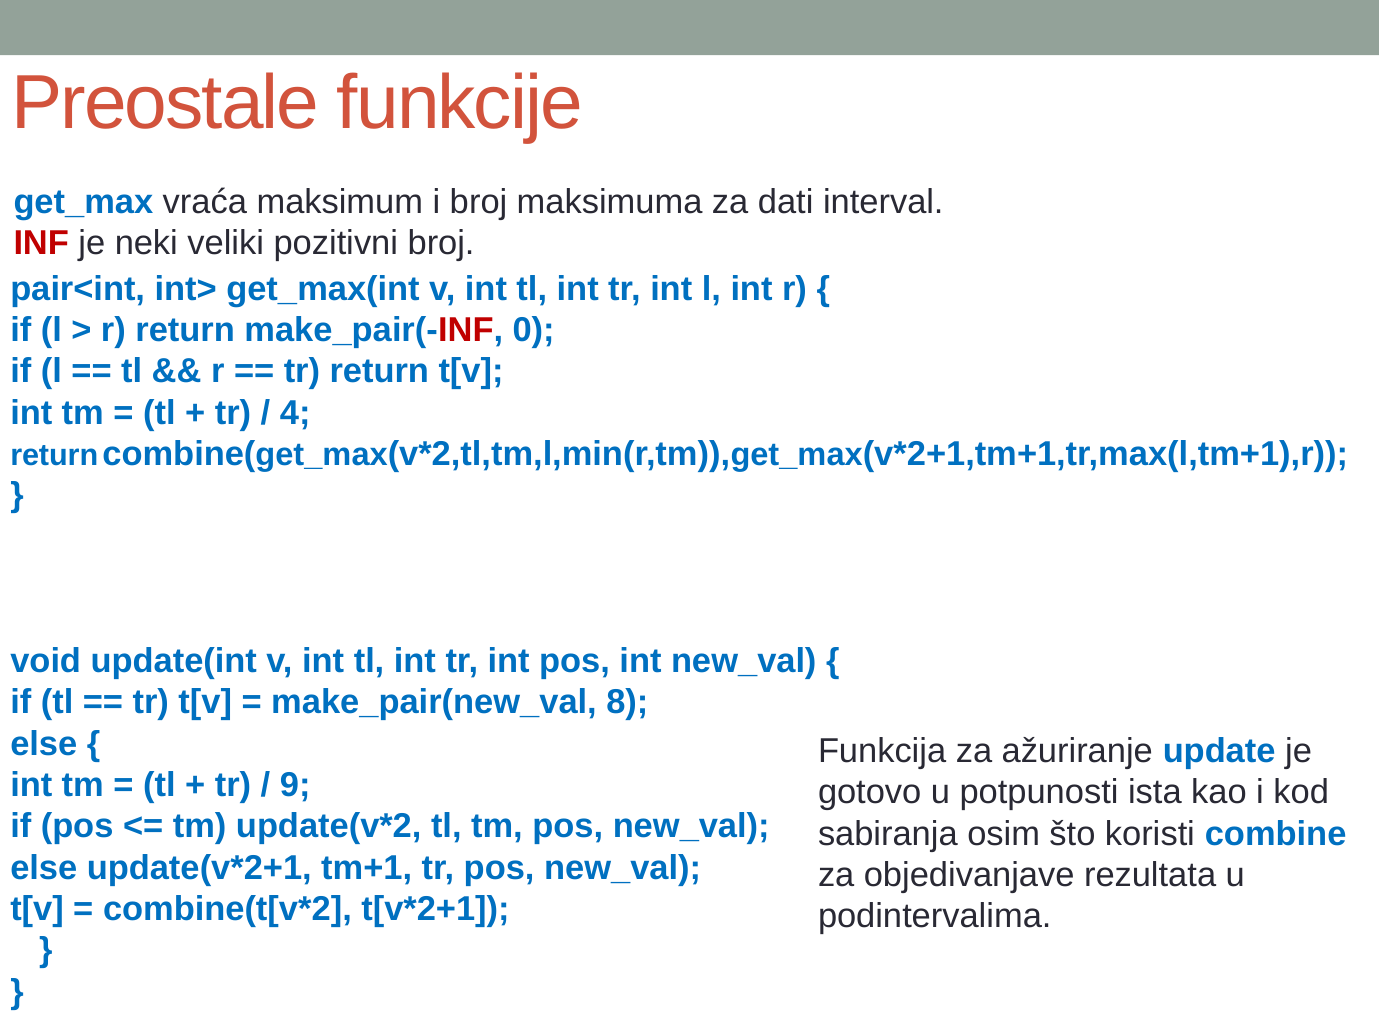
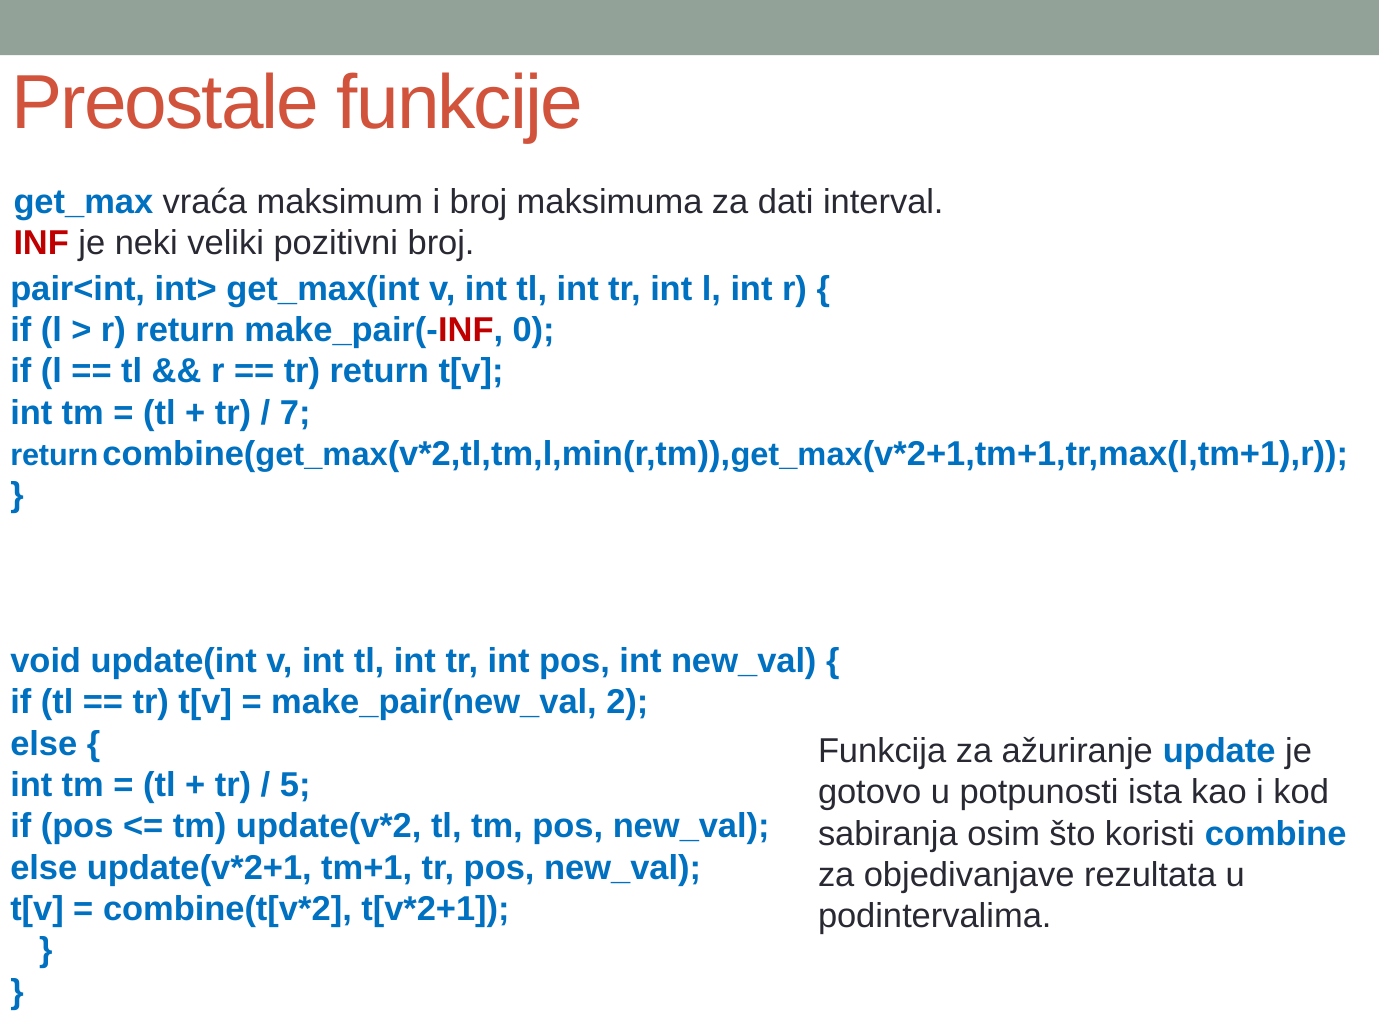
4: 4 -> 7
8: 8 -> 2
9: 9 -> 5
